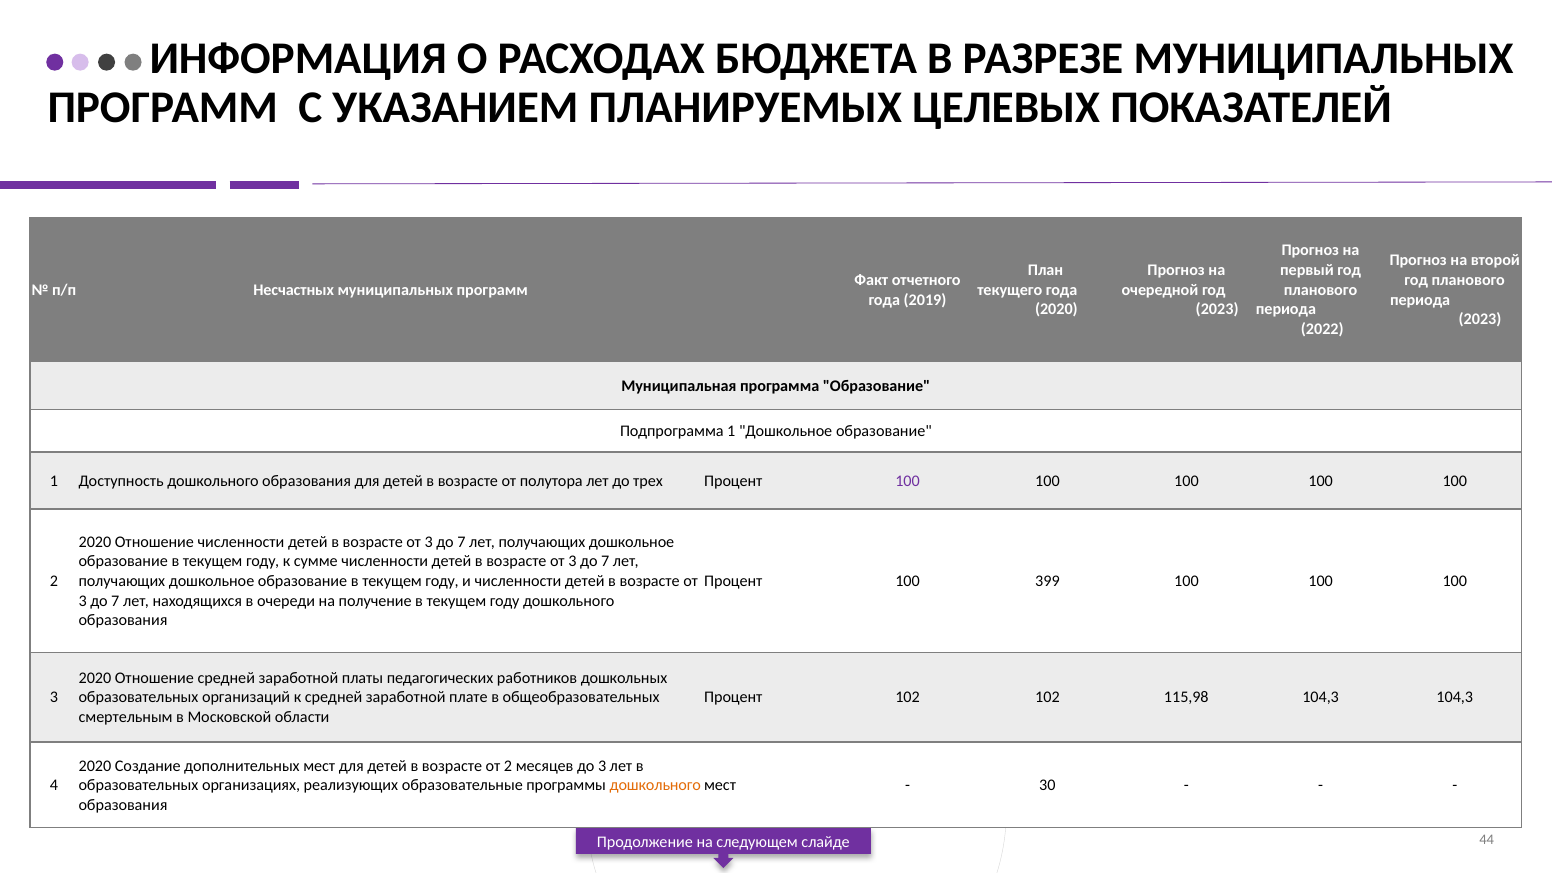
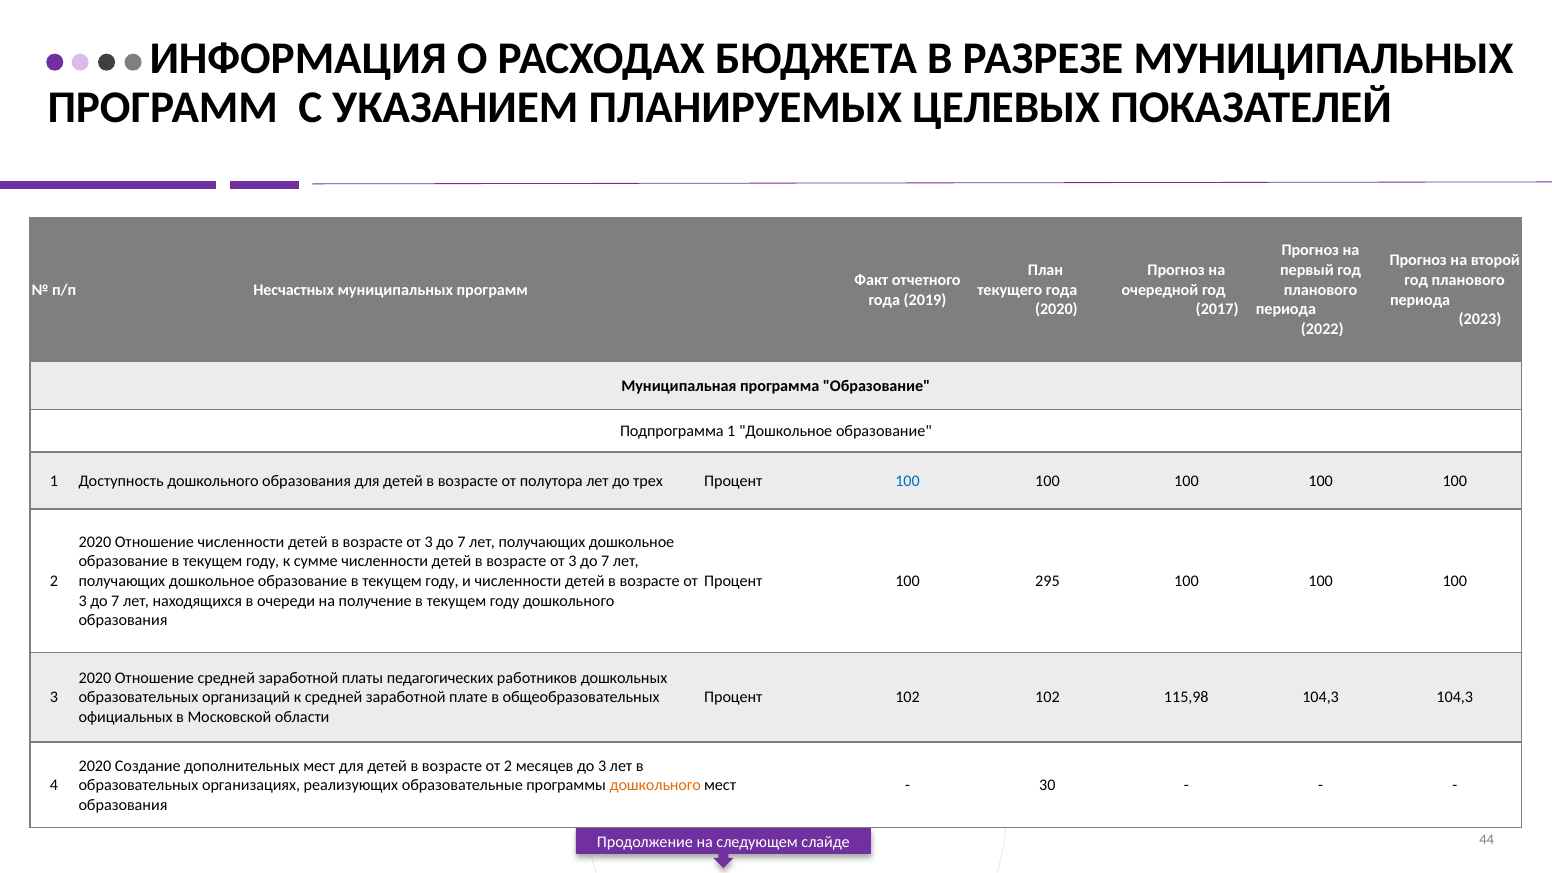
2023 at (1217, 309): 2023 -> 2017
100 at (908, 481) colour: purple -> blue
399: 399 -> 295
смертельным: смертельным -> официальных
